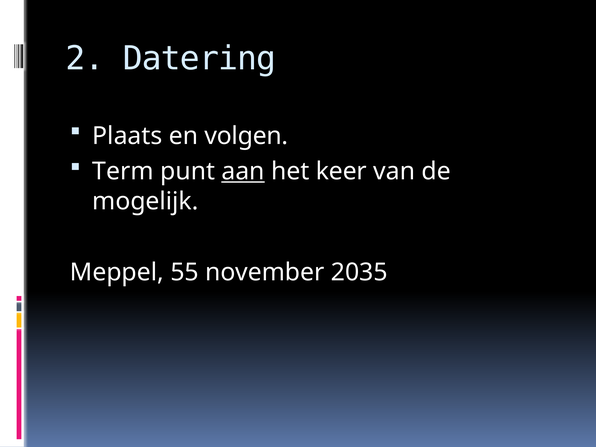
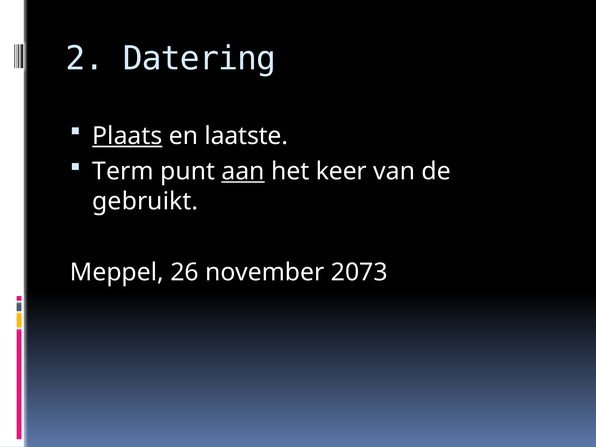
Plaats underline: none -> present
volgen: volgen -> laatste
mogelijk: mogelijk -> gebruikt
55: 55 -> 26
2035: 2035 -> 2073
